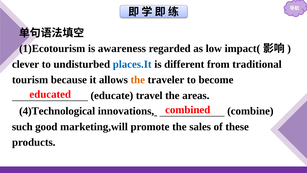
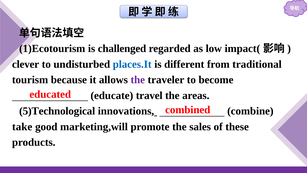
awareness: awareness -> challenged
the at (138, 80) colour: orange -> purple
4)Technological: 4)Technological -> 5)Technological
such: such -> take
